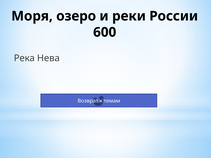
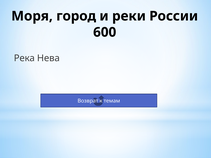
озеро: озеро -> город
